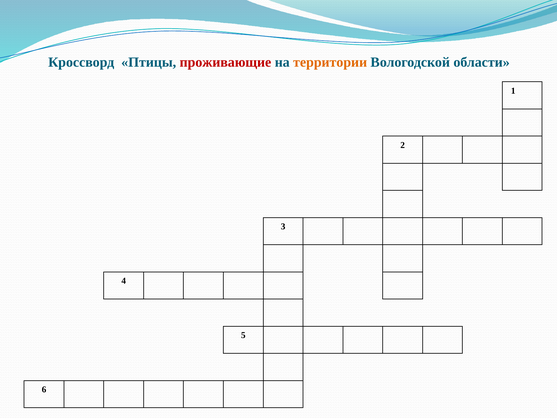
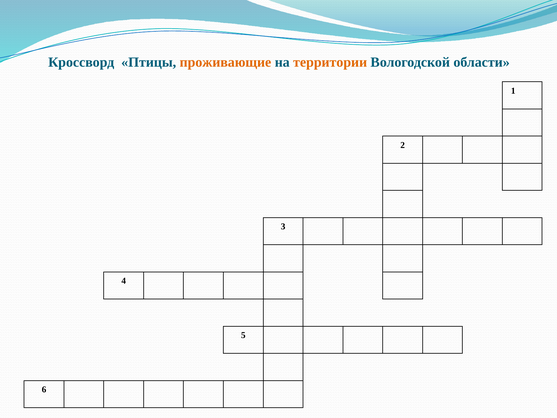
проживающие colour: red -> orange
